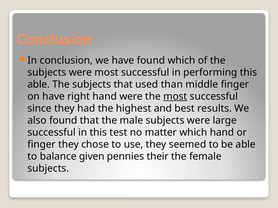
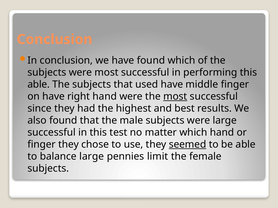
used than: than -> have
seemed underline: none -> present
balance given: given -> large
their: their -> limit
